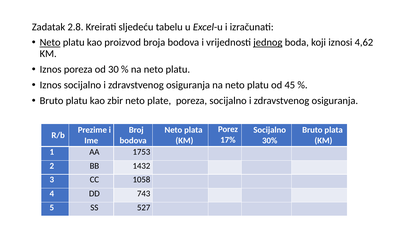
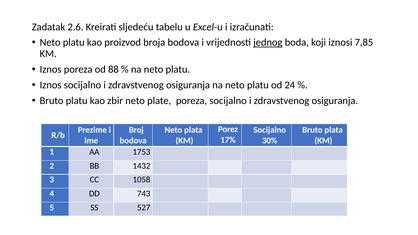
2.8: 2.8 -> 2.6
Neto at (50, 43) underline: present -> none
4,62: 4,62 -> 7,85
30: 30 -> 88
45: 45 -> 24
